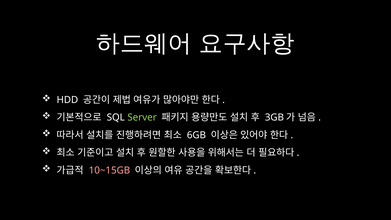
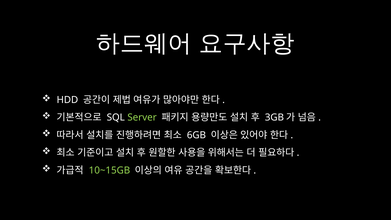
10~15GB colour: pink -> light green
